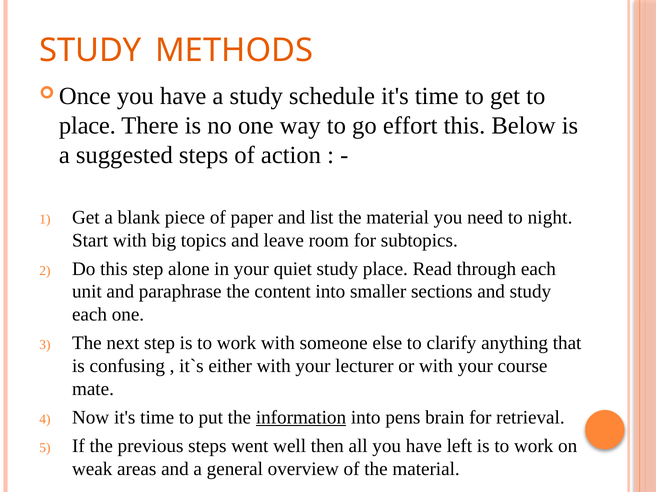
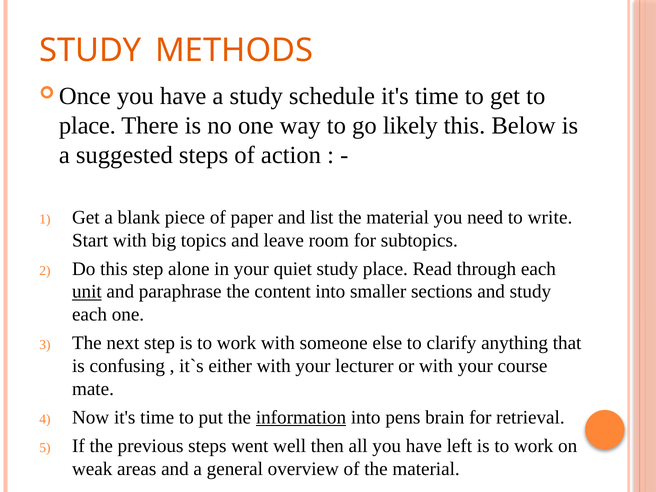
effort: effort -> likely
night: night -> write
unit underline: none -> present
